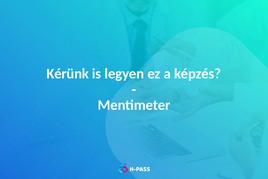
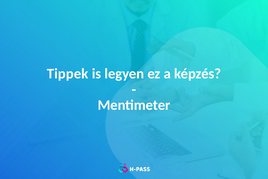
Kérünk: Kérünk -> Tippek
